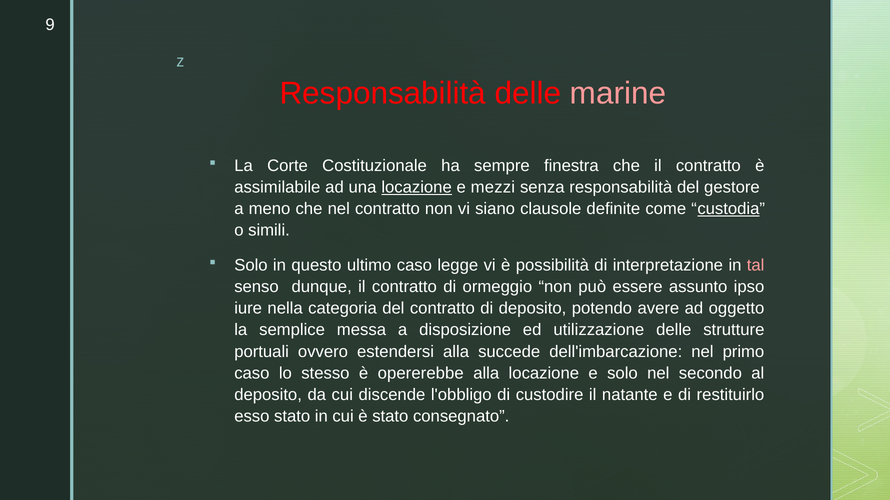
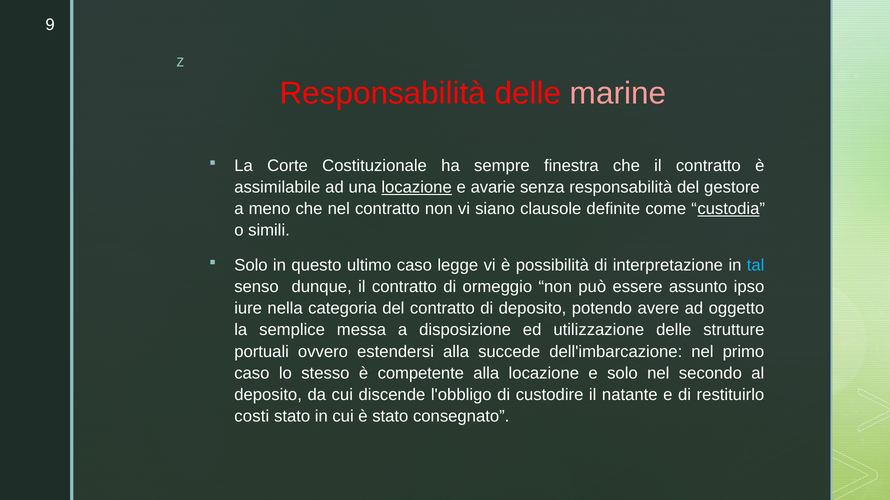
mezzi: mezzi -> avarie
tal colour: pink -> light blue
opererebbe: opererebbe -> competente
esso: esso -> costi
